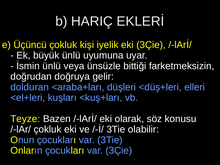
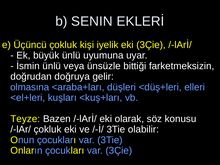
HARIÇ: HARIÇ -> SENIN
dolduran: dolduran -> olmasına
